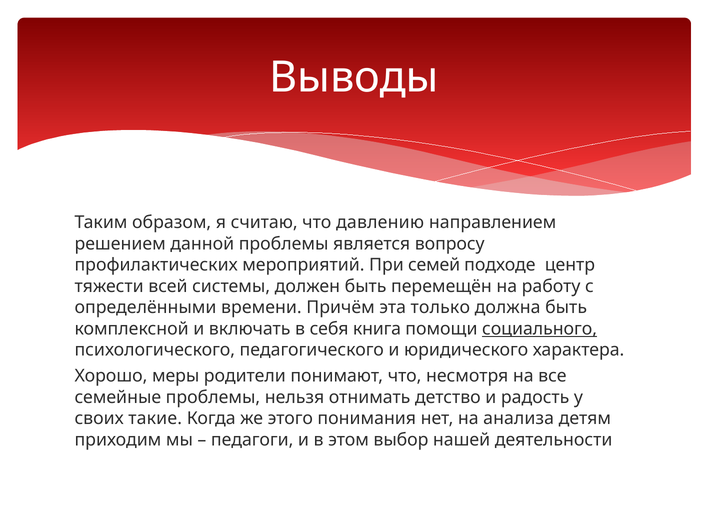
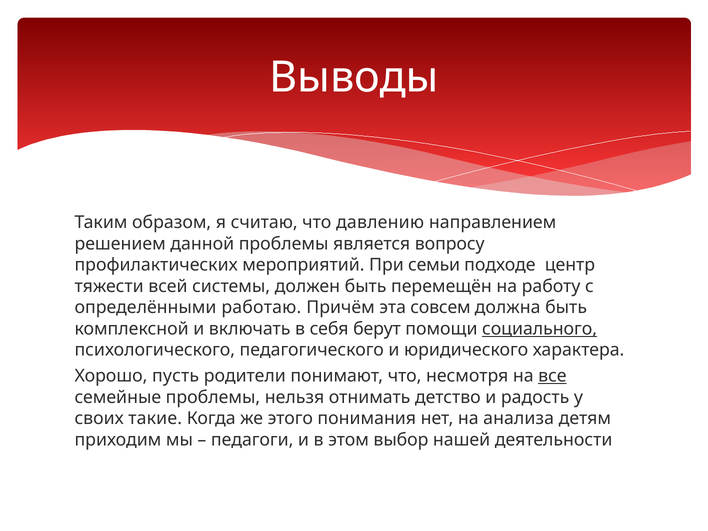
семей: семей -> семьи
времени: времени -> работаю
только: только -> совсем
книга: книга -> берут
меры: меры -> пусть
все underline: none -> present
